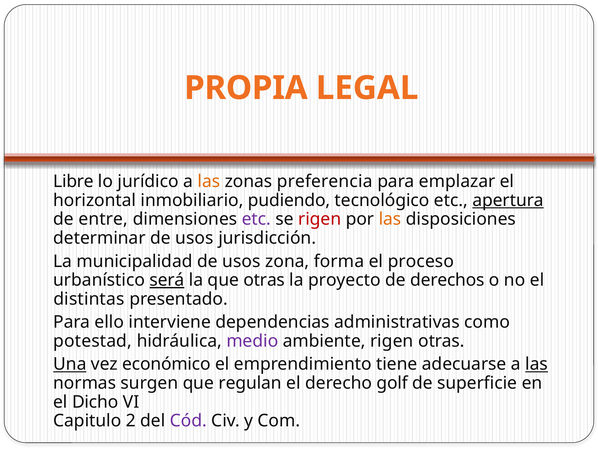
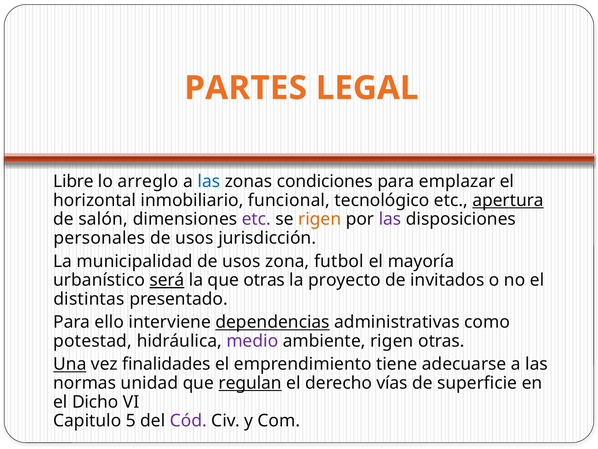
PROPIA: PROPIA -> PARTES
jurídico: jurídico -> arreglo
las at (209, 181) colour: orange -> blue
preferencia: preferencia -> condiciones
pudiendo: pudiendo -> funcional
entre: entre -> salón
rigen at (320, 219) colour: red -> orange
las at (390, 219) colour: orange -> purple
determinar: determinar -> personales
forma: forma -> futbol
proceso: proceso -> mayoría
derechos: derechos -> invitados
dependencias underline: none -> present
económico: económico -> finalidades
las at (537, 364) underline: present -> none
surgen: surgen -> unidad
regulan underline: none -> present
golf: golf -> vías
2: 2 -> 5
